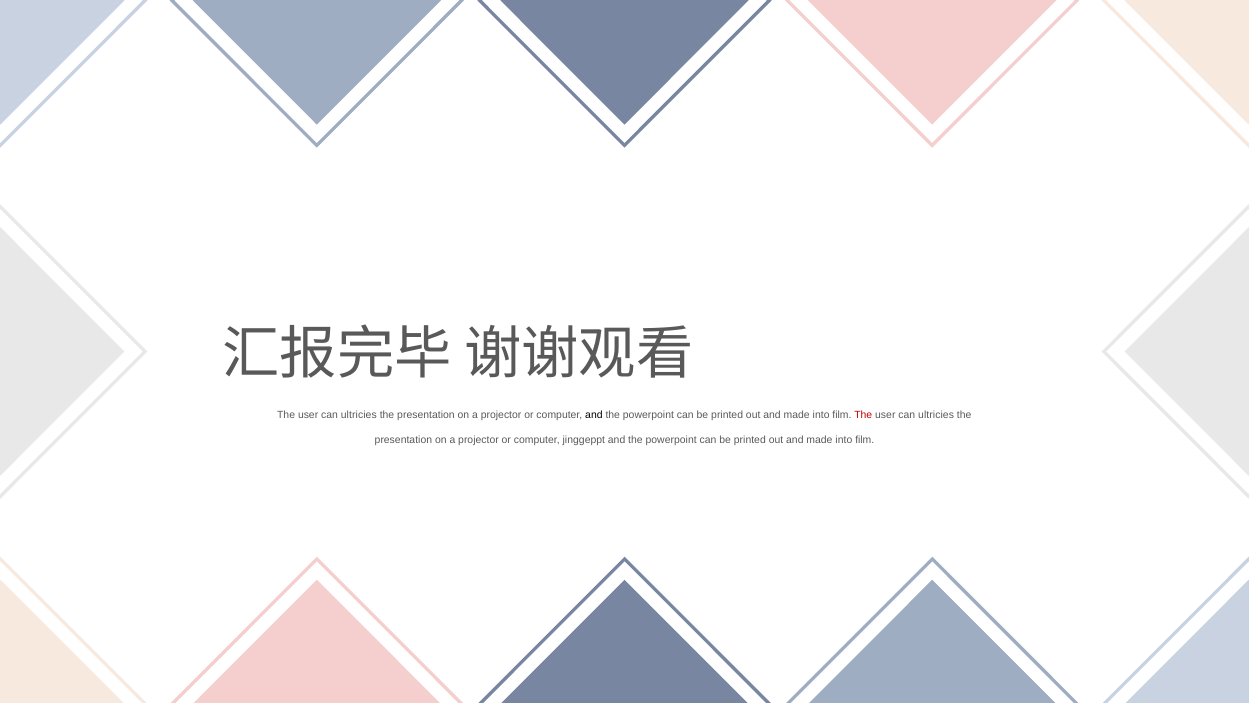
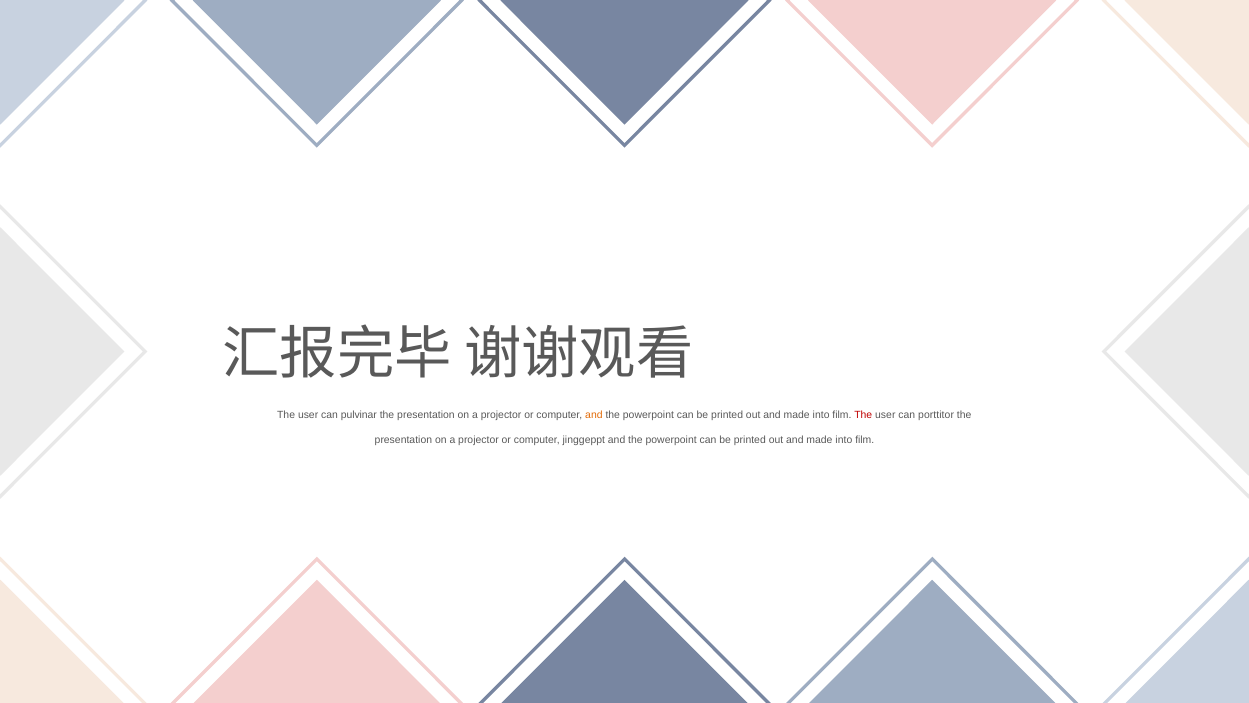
ultricies at (359, 415): ultricies -> pulvinar
and at (594, 415) colour: black -> orange
ultricies at (936, 415): ultricies -> porttitor
